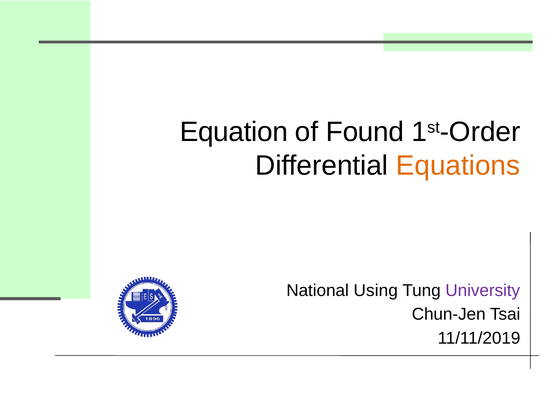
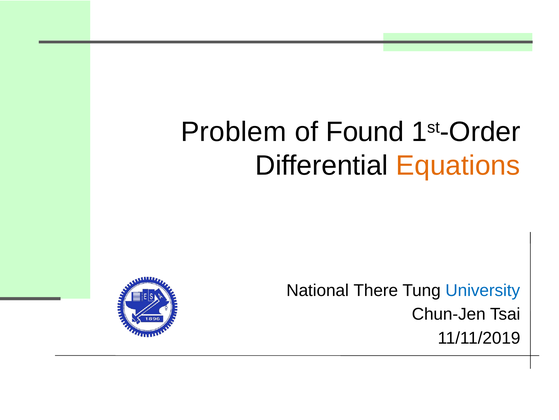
Equation: Equation -> Problem
Using: Using -> There
University colour: purple -> blue
